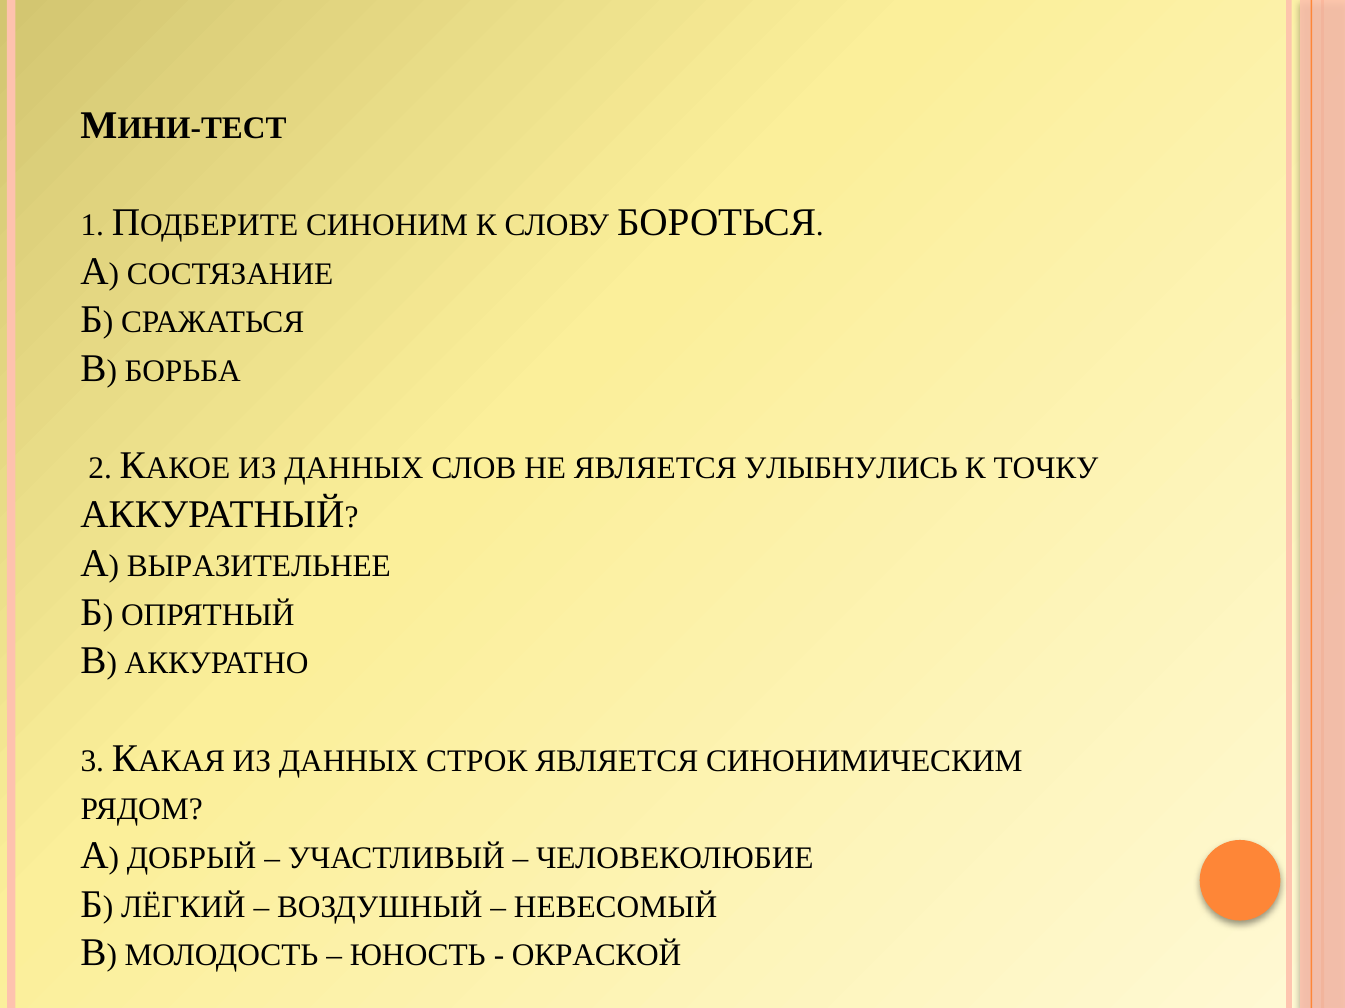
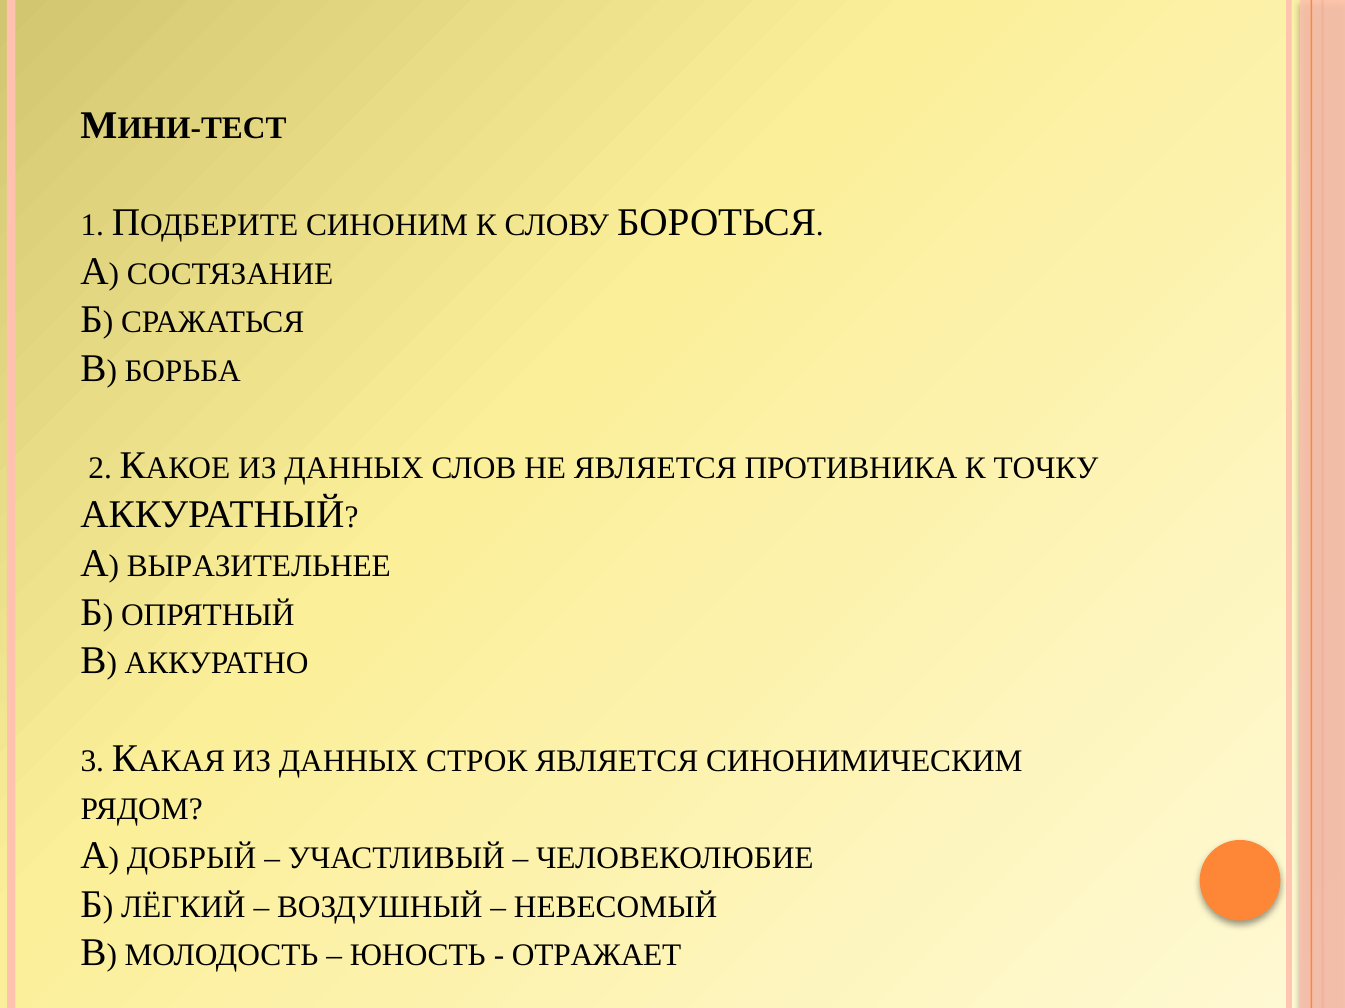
УЛЫБНУЛИСЬ: УЛЫБНУЛИСЬ -> ПРОТИВНИКА
ОКРАСКОЙ: ОКРАСКОЙ -> ОТРАЖАЕТ
